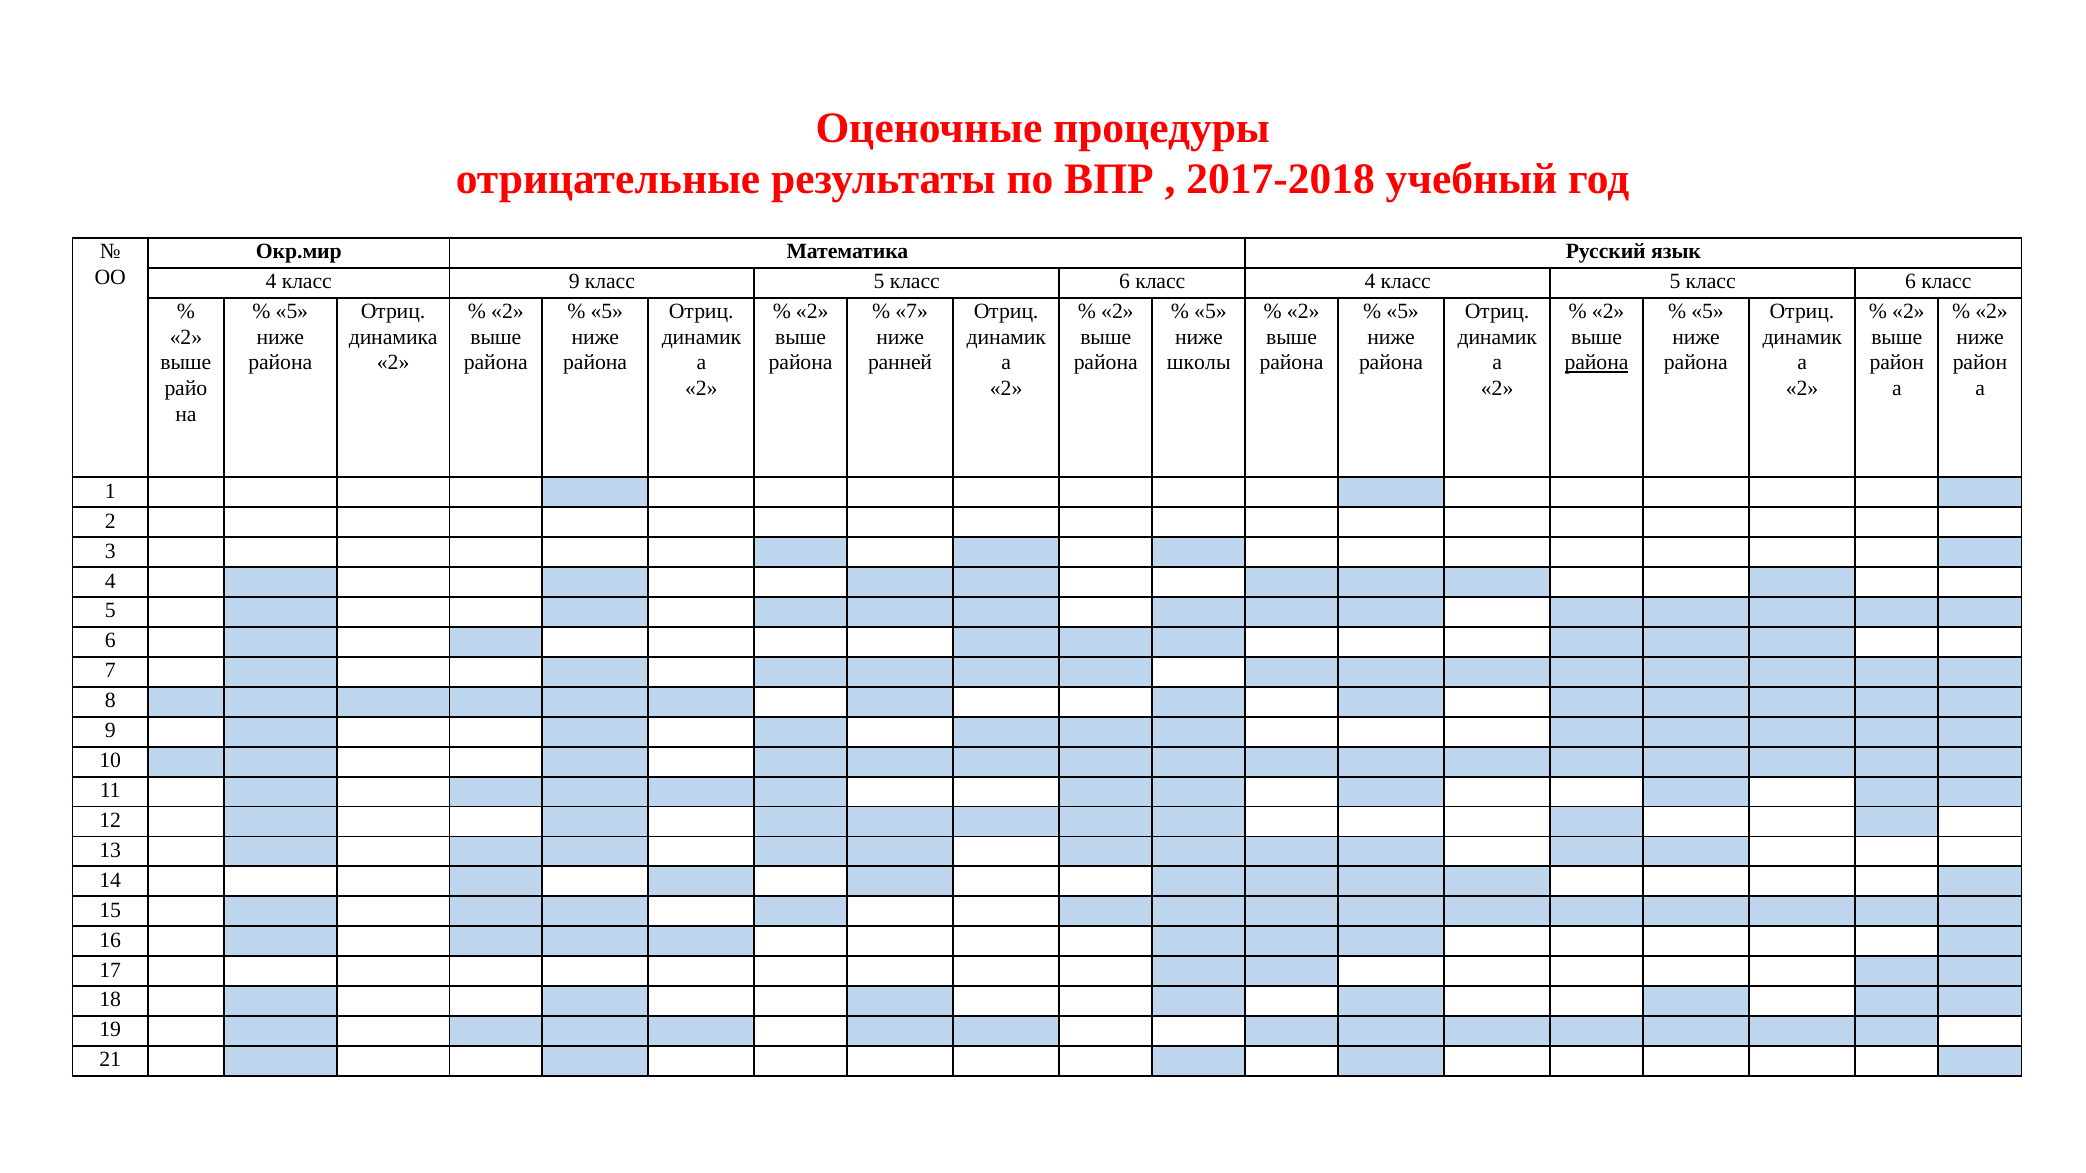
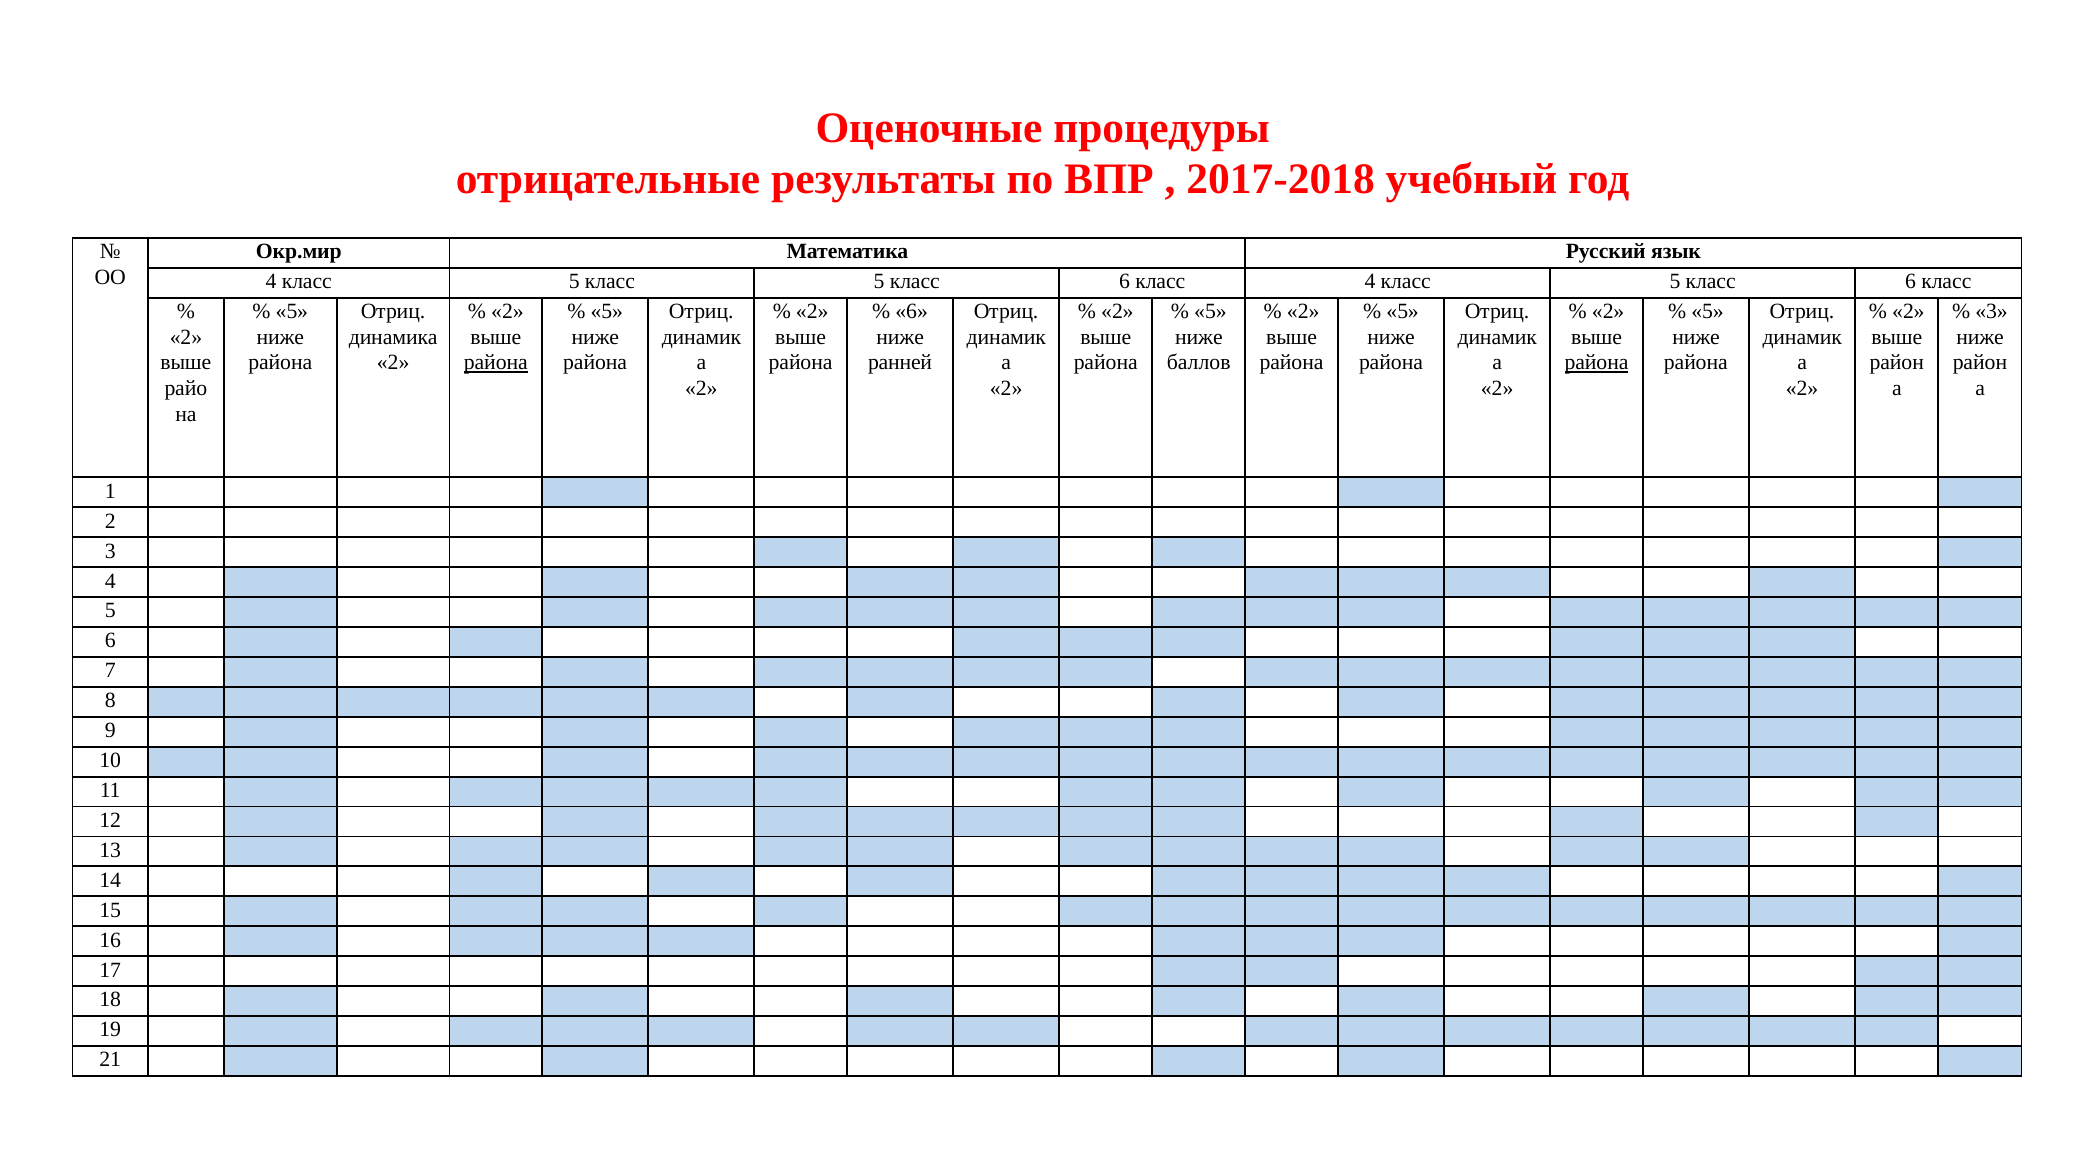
9 at (574, 282): 9 -> 5
7 at (912, 312): 7 -> 6
2 at (1992, 312): 2 -> 3
района at (496, 363) underline: none -> present
школы: школы -> баллов
